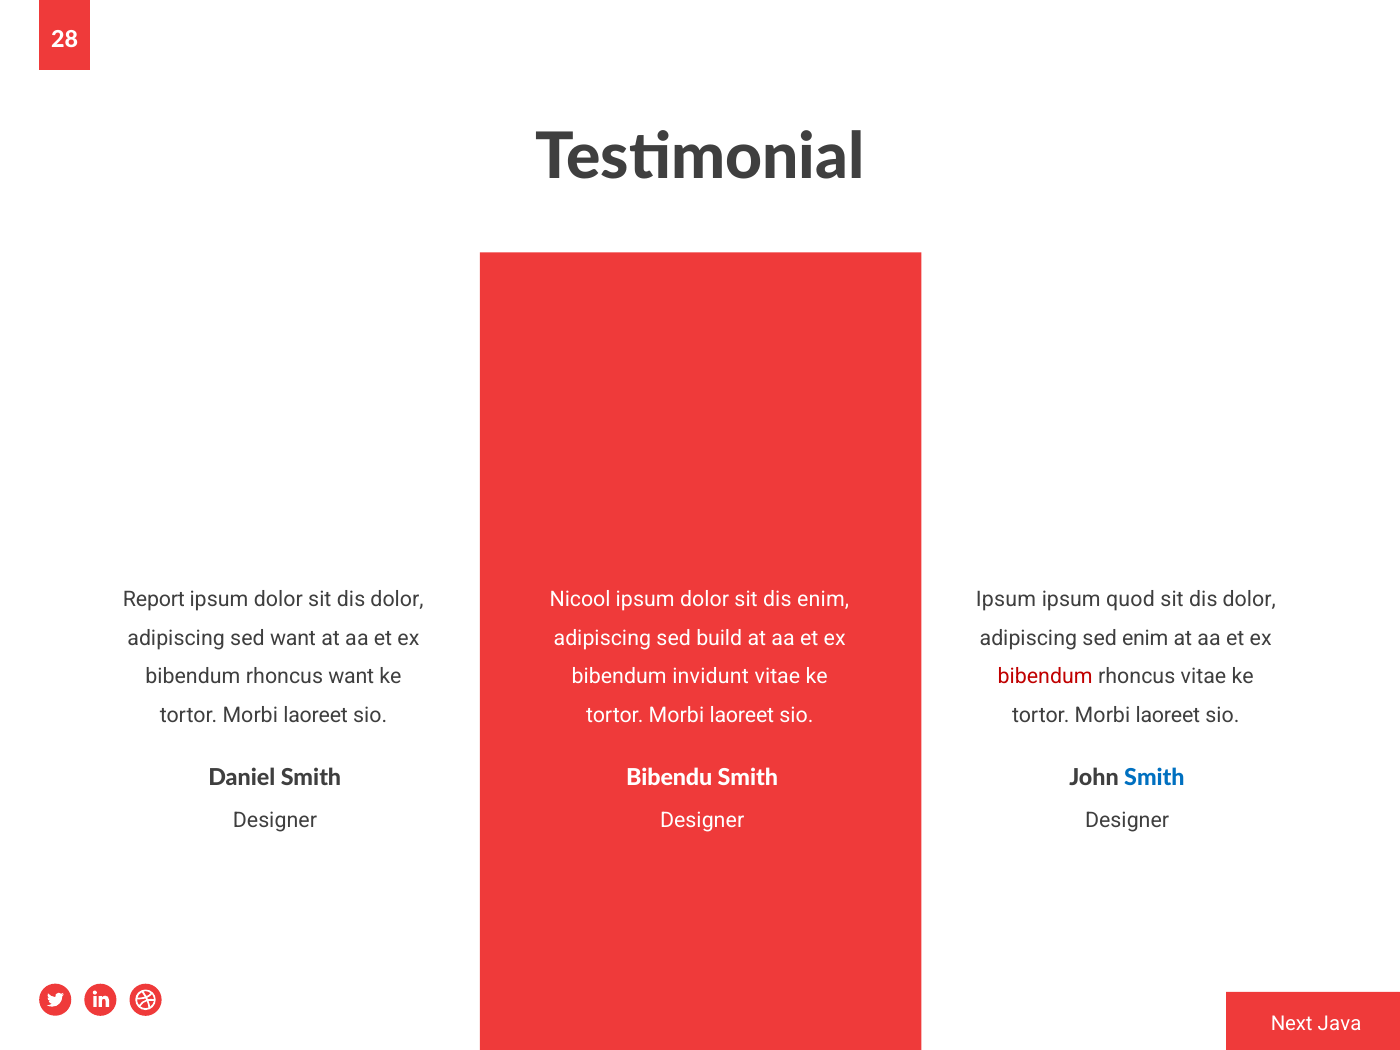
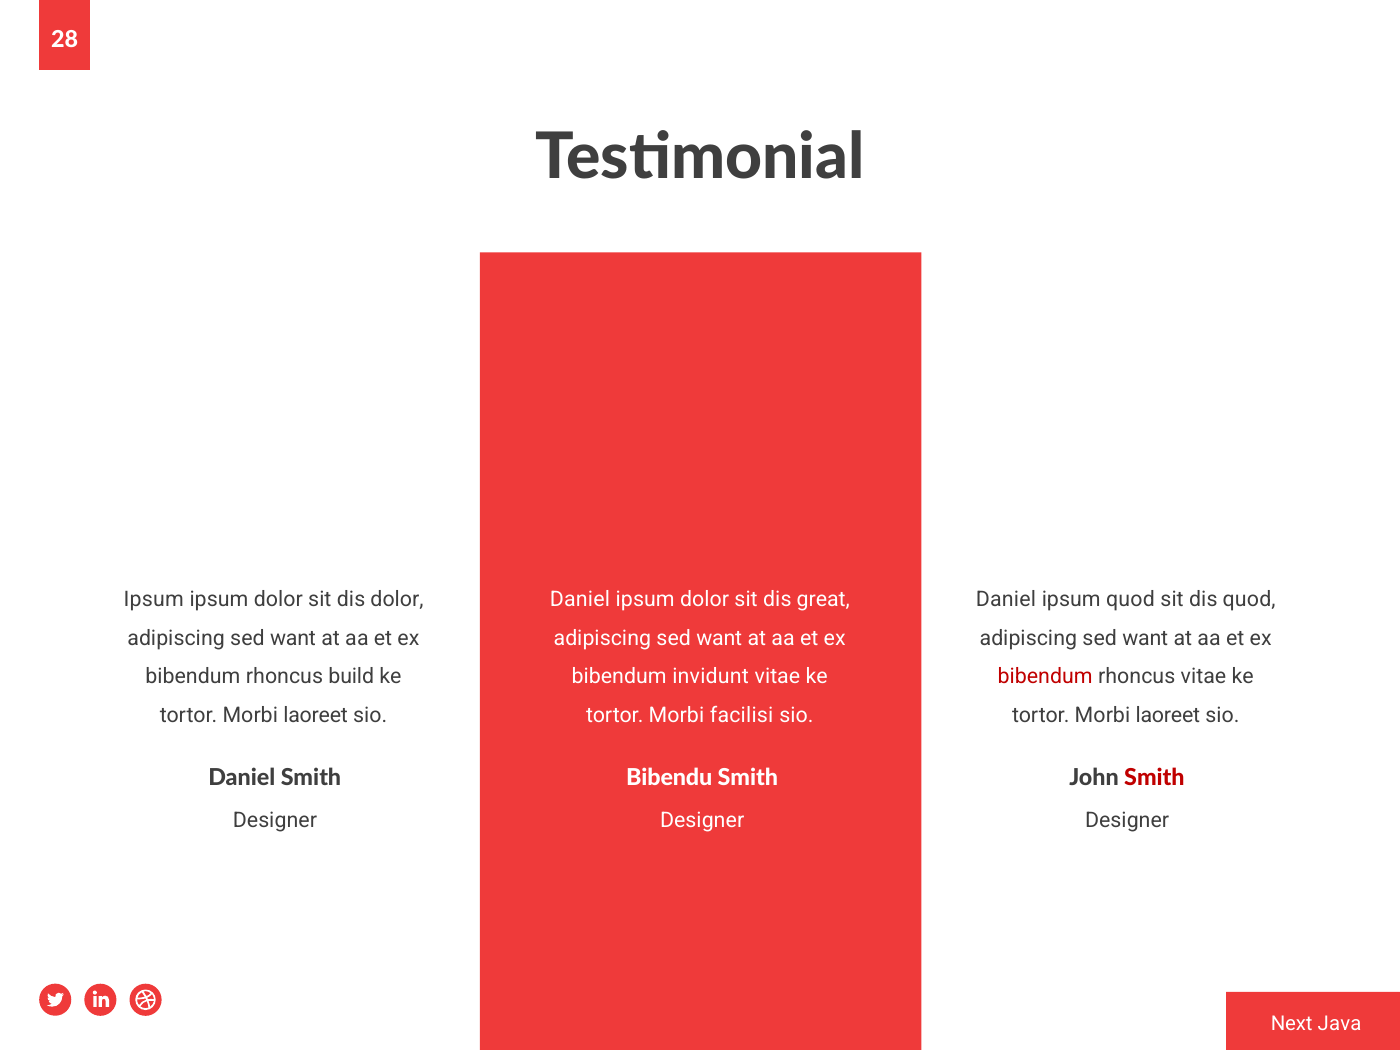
Report at (154, 600): Report -> Ipsum
Nicool at (580, 600): Nicool -> Daniel
dis enim: enim -> great
Ipsum at (1006, 600): Ipsum -> Daniel
dolor at (1249, 600): dolor -> quod
build at (719, 638): build -> want
enim at (1145, 638): enim -> want
rhoncus want: want -> build
laoreet at (742, 715): laoreet -> facilisi
Smith at (1154, 778) colour: blue -> red
